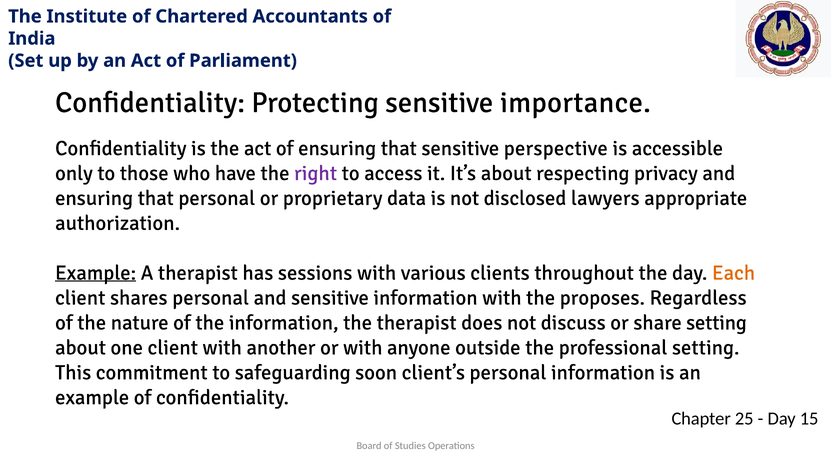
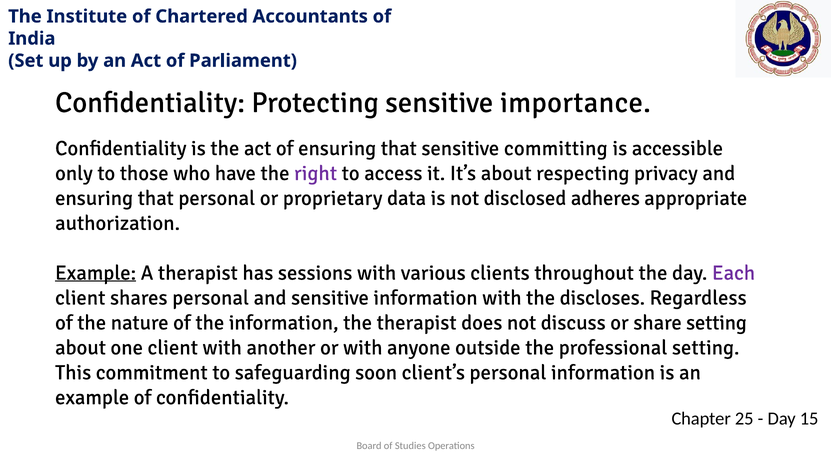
perspective: perspective -> committing
lawyers: lawyers -> adheres
Each colour: orange -> purple
proposes: proposes -> discloses
